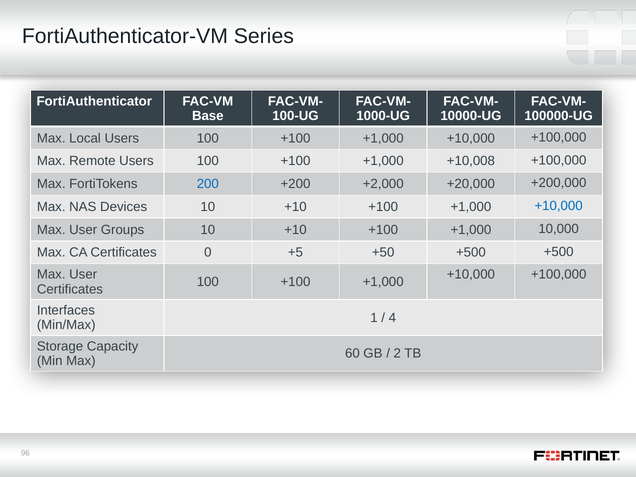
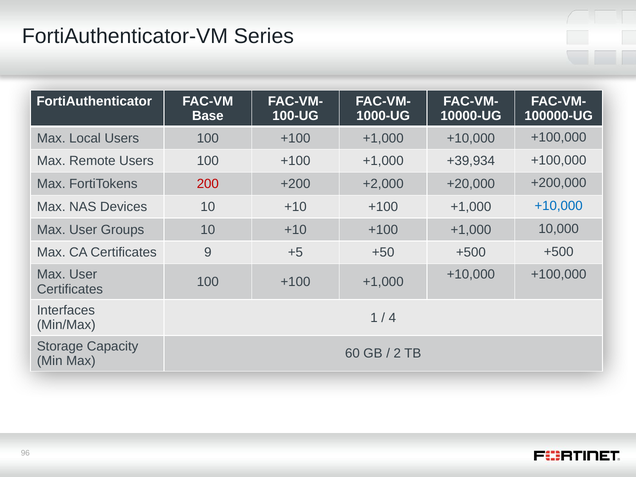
+10,008: +10,008 -> +39,934
200 colour: blue -> red
0: 0 -> 9
